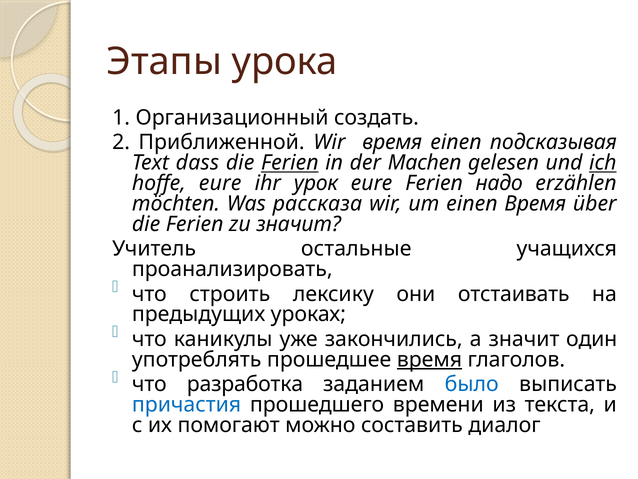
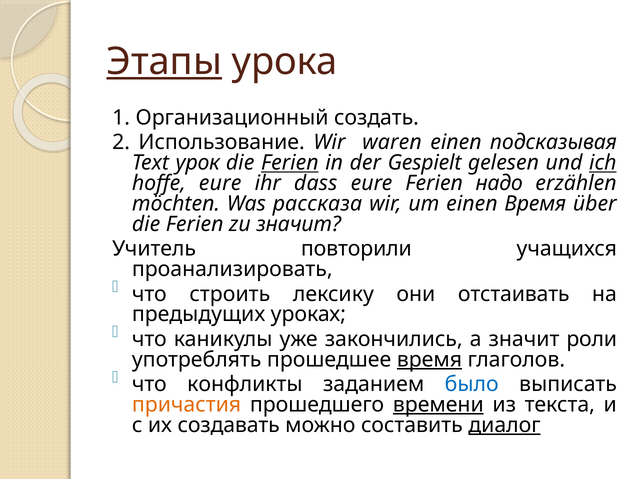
Этапы underline: none -> present
Приближенной: Приближенной -> Использование
Wir время: время -> waren
dass: dass -> урок
Machen: Machen -> Gespielt
урок: урок -> dass
остальные: остальные -> повторили
один: один -> роли
разработка: разработка -> конфликты
причастия colour: blue -> orange
времени underline: none -> present
помогают: помогают -> создавать
диалог underline: none -> present
